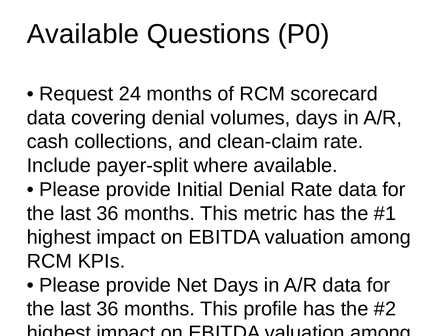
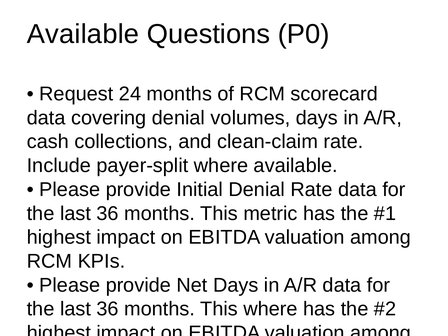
This profile: profile -> where
